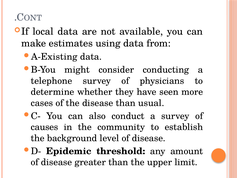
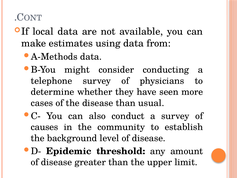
A-Existing: A-Existing -> A-Methods
